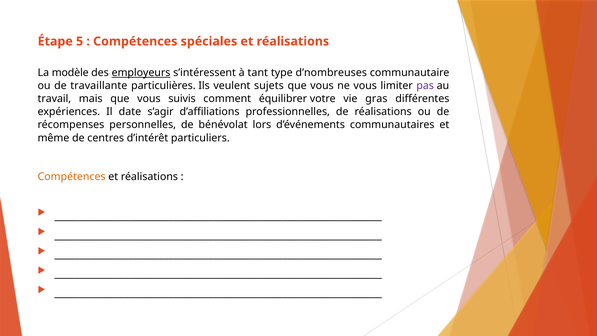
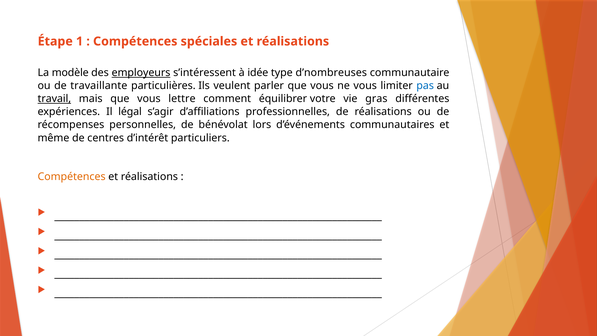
5: 5 -> 1
tant: tant -> idée
sujets: sujets -> parler
pas colour: purple -> blue
travail underline: none -> present
suivis: suivis -> lettre
date: date -> légal
